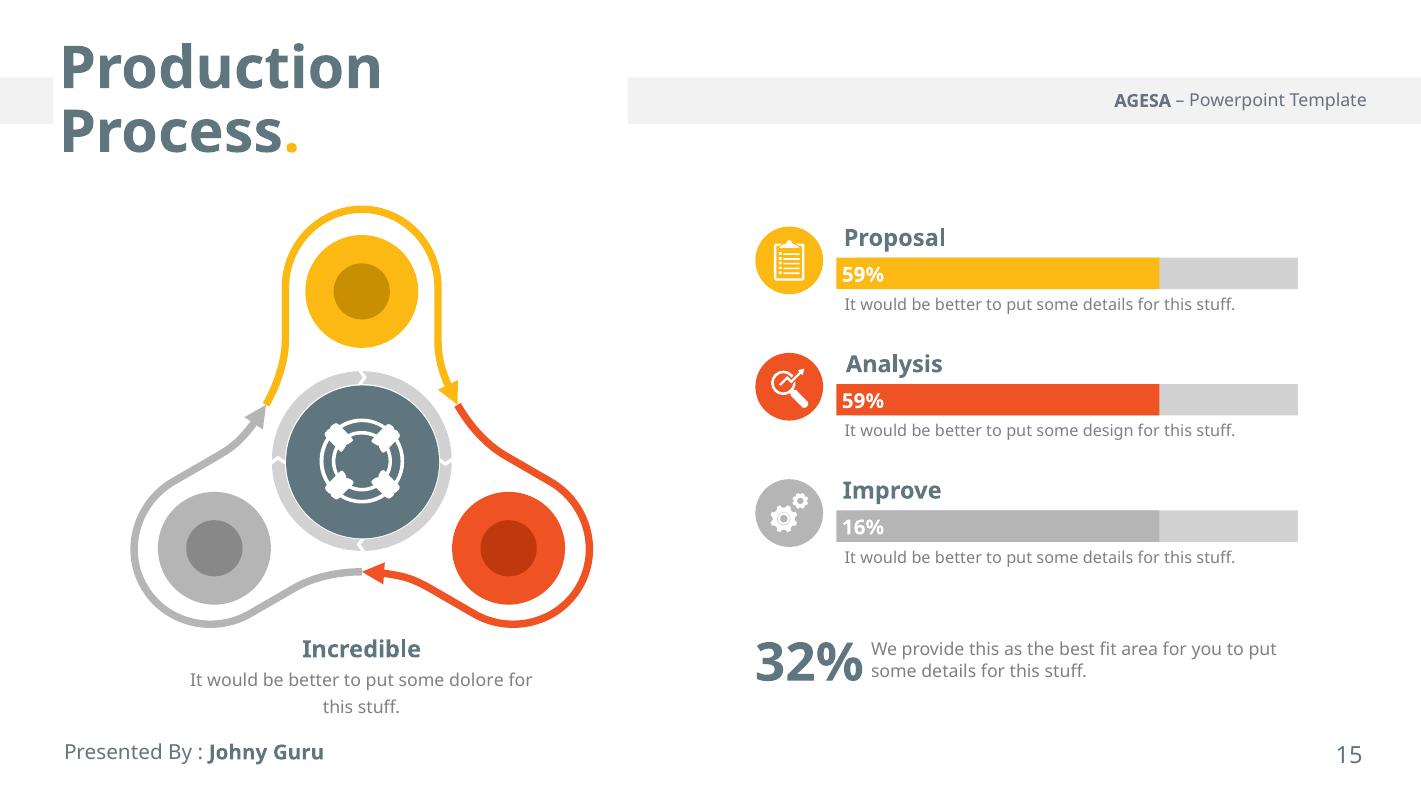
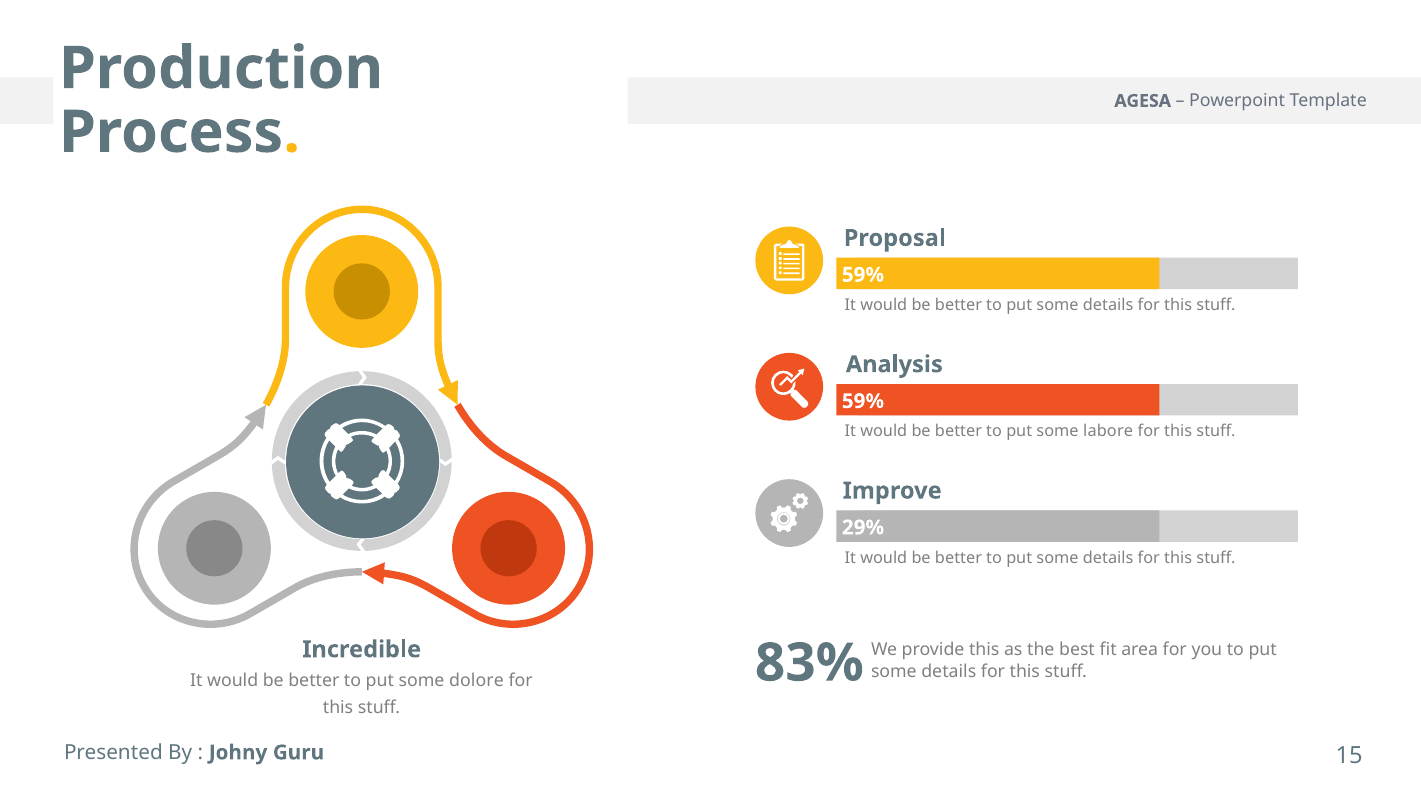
design: design -> labore
16%: 16% -> 29%
32%: 32% -> 83%
